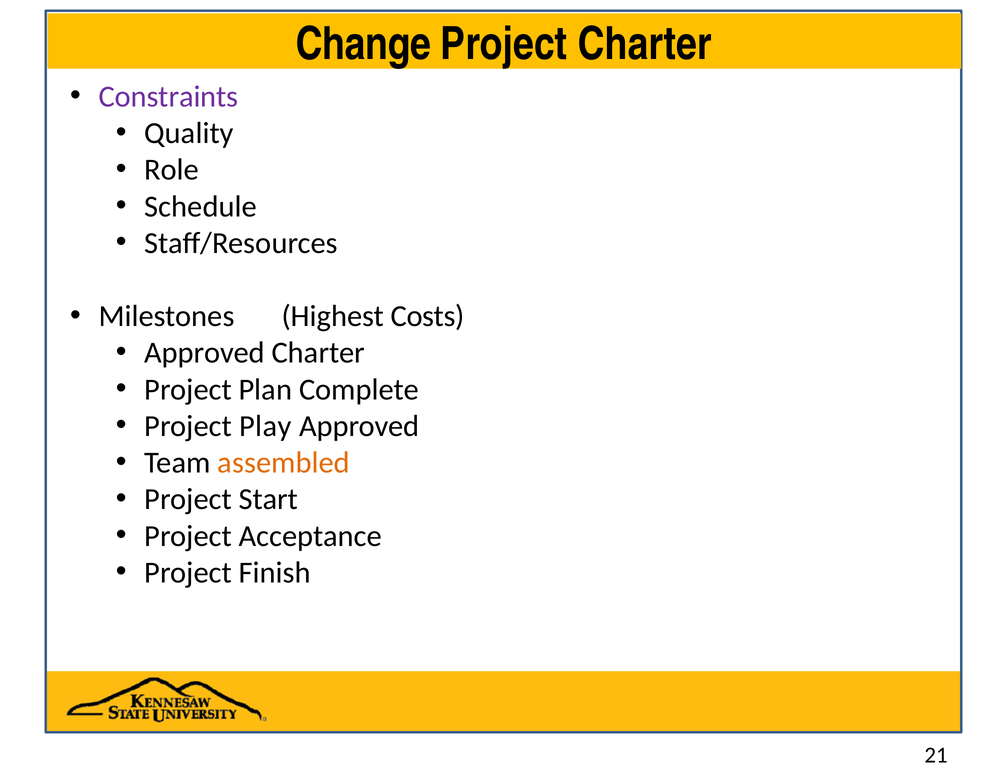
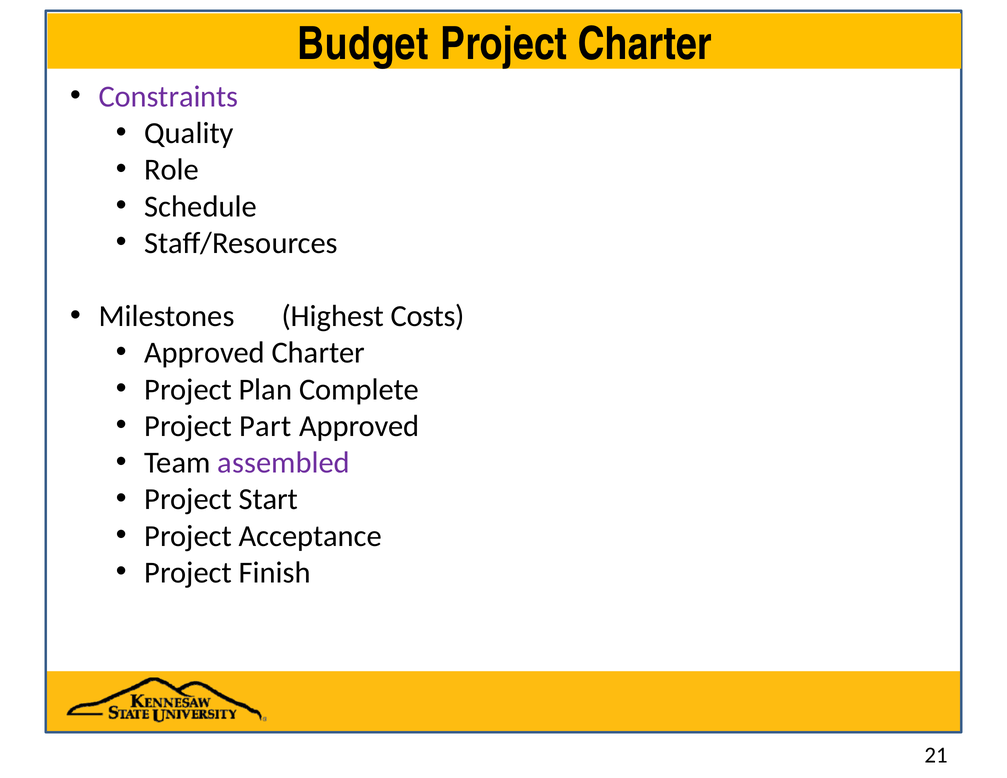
Change: Change -> Budget
Play: Play -> Part
assembled colour: orange -> purple
